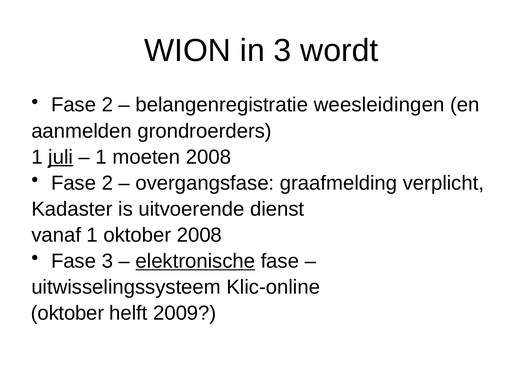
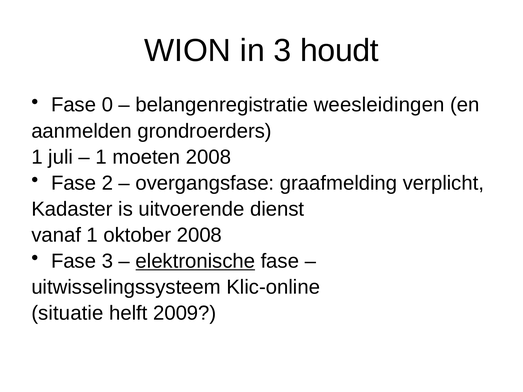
wordt: wordt -> houdt
2 at (107, 105): 2 -> 0
juli underline: present -> none
oktober at (68, 313): oktober -> situatie
